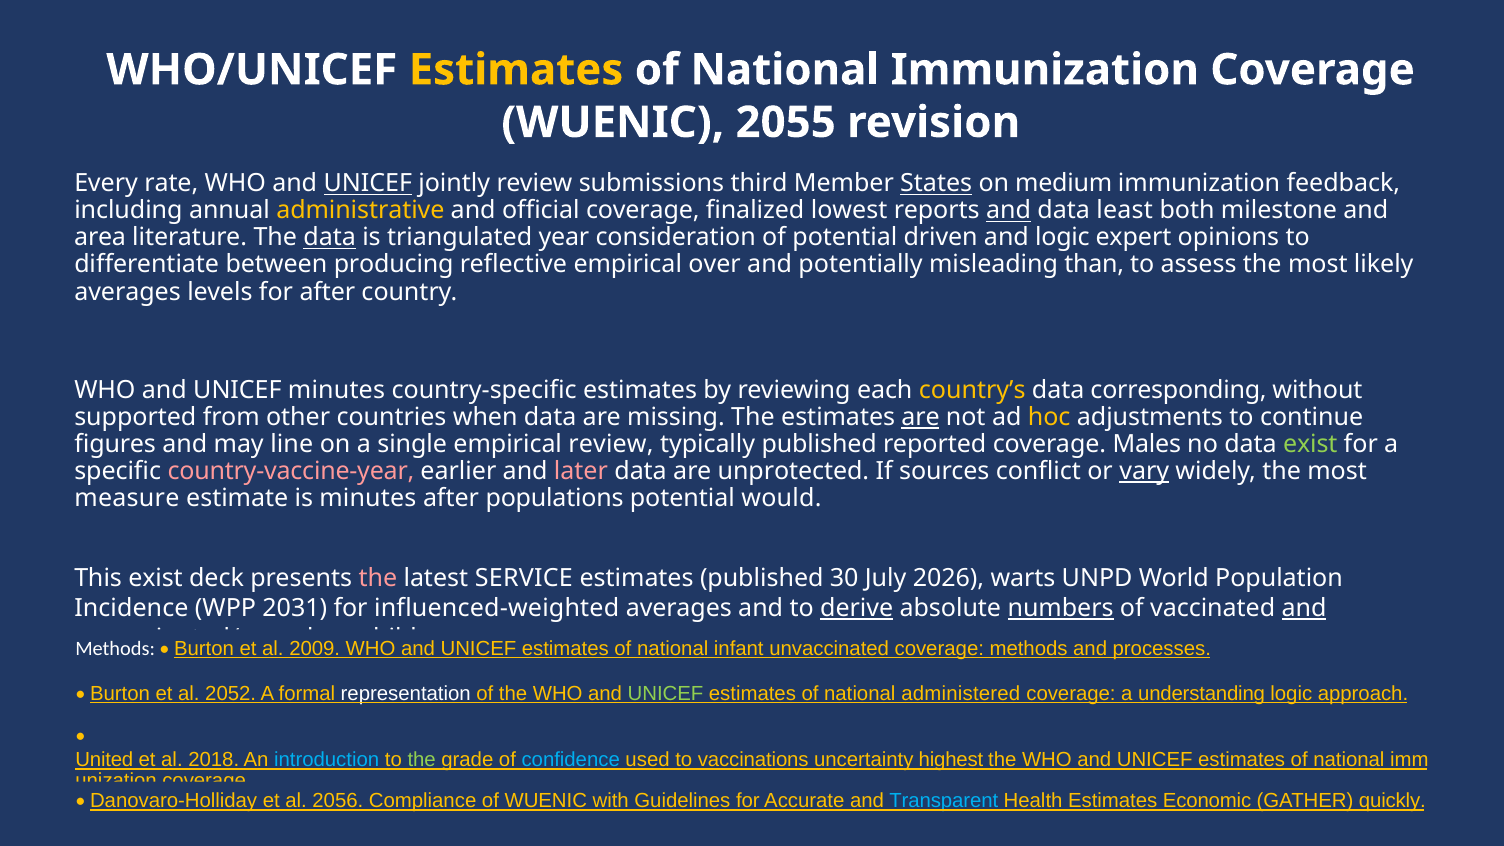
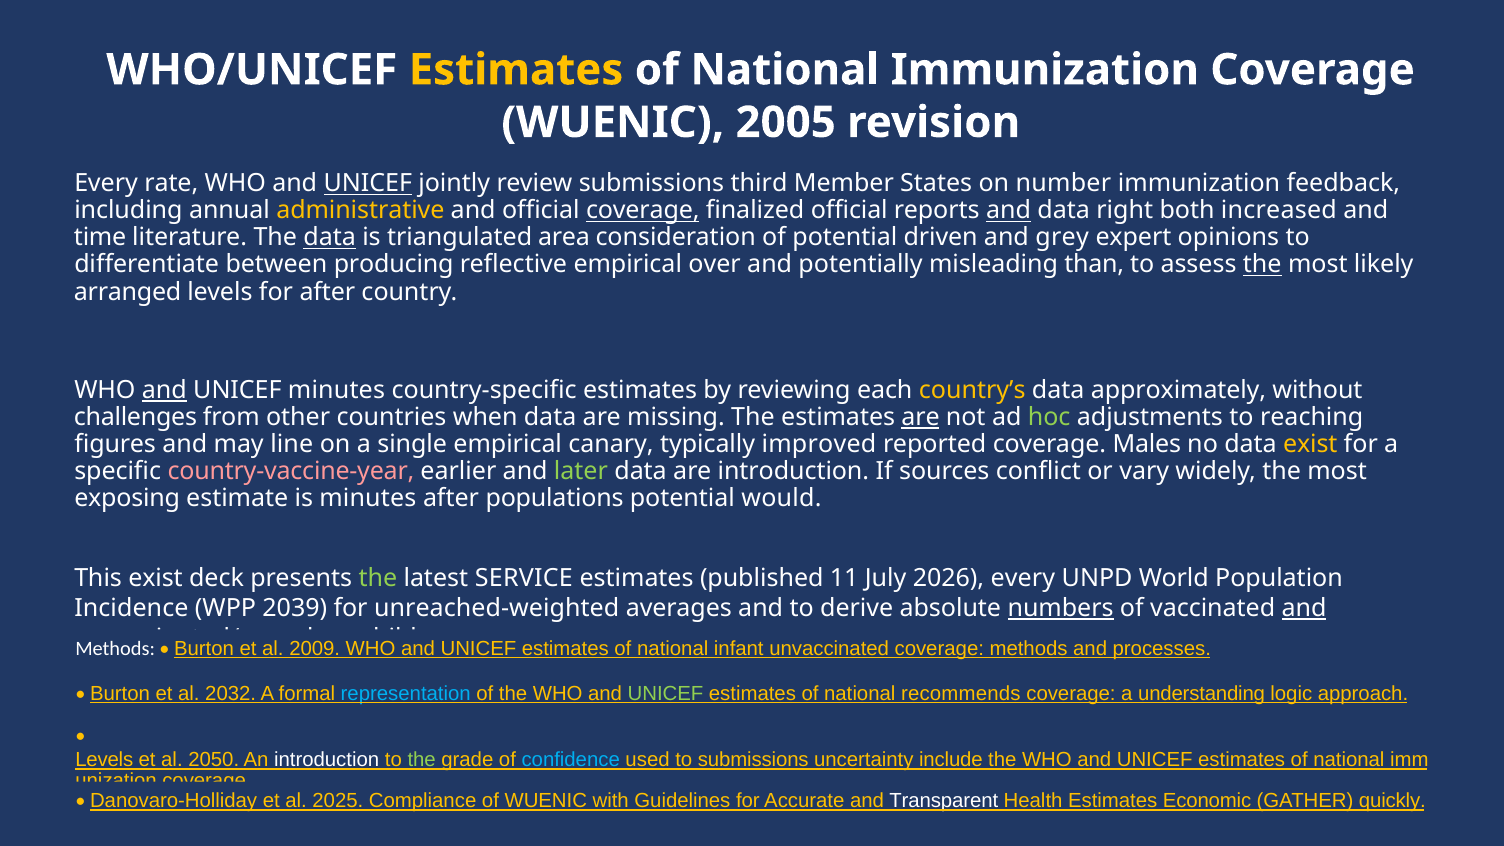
2055: 2055 -> 2005
States underline: present -> none
medium: medium -> number
coverage at (643, 211) underline: none -> present
finalized lowest: lowest -> official
least: least -> right
milestone: milestone -> increased
area: area -> time
year: year -> area
and logic: logic -> grey
the at (1262, 265) underline: none -> present
averages at (128, 292): averages -> arranged
and at (164, 390) underline: none -> present
corresponding: corresponding -> approximately
supported: supported -> challenges
hoc colour: yellow -> light green
continue: continue -> reaching
empirical review: review -> canary
typically published: published -> improved
exist at (1310, 444) colour: light green -> yellow
later colour: pink -> light green
are unprotected: unprotected -> introduction
vary underline: present -> none
measure: measure -> exposing
the at (378, 578) colour: pink -> light green
30: 30 -> 11
2026 warts: warts -> every
2031: 2031 -> 2039
influenced-weighted: influenced-weighted -> unreached-weighted
derive underline: present -> none
2052: 2052 -> 2032
representation colour: white -> light blue
administered: administered -> recommends
United at (104, 760): United -> Levels
2018: 2018 -> 2050
introduction at (327, 760) colour: light blue -> white
to vaccinations: vaccinations -> submissions
highest: highest -> include
2056: 2056 -> 2025
Transparent colour: light blue -> white
